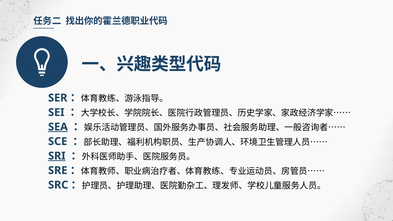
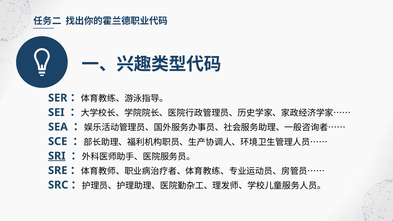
SEA underline: present -> none
